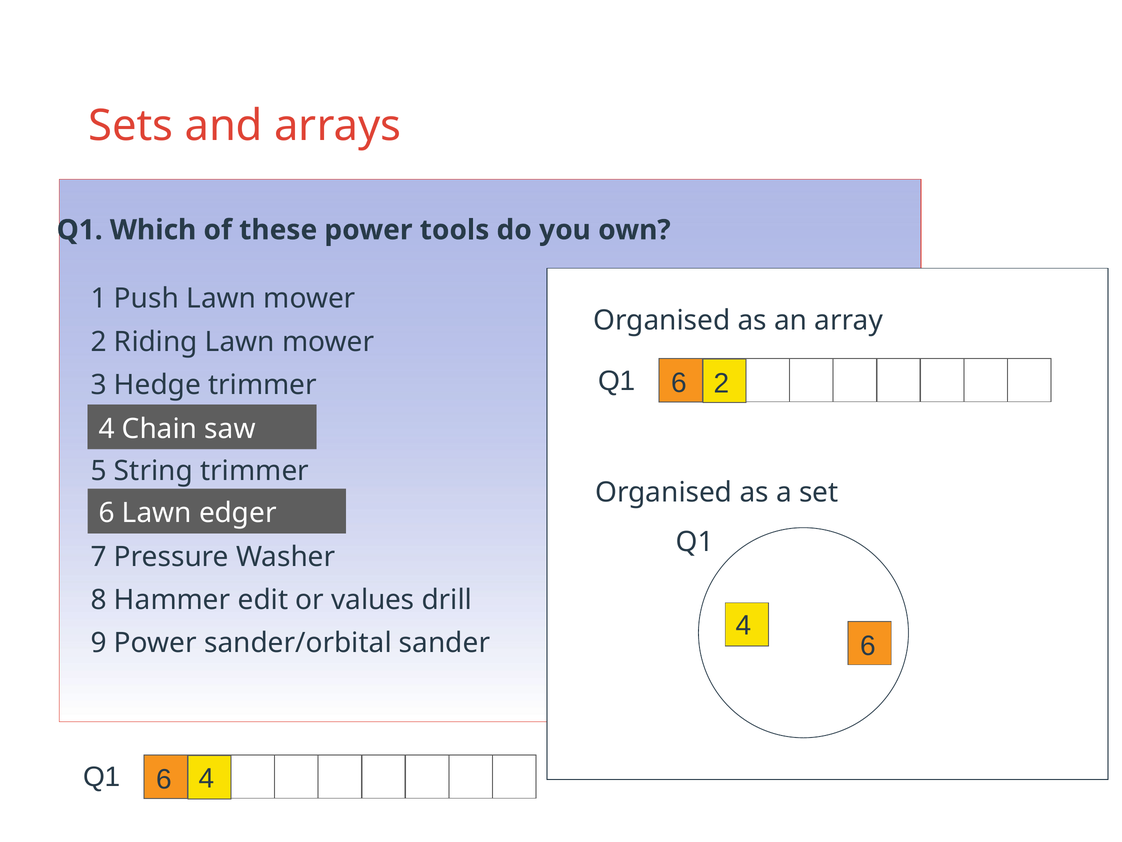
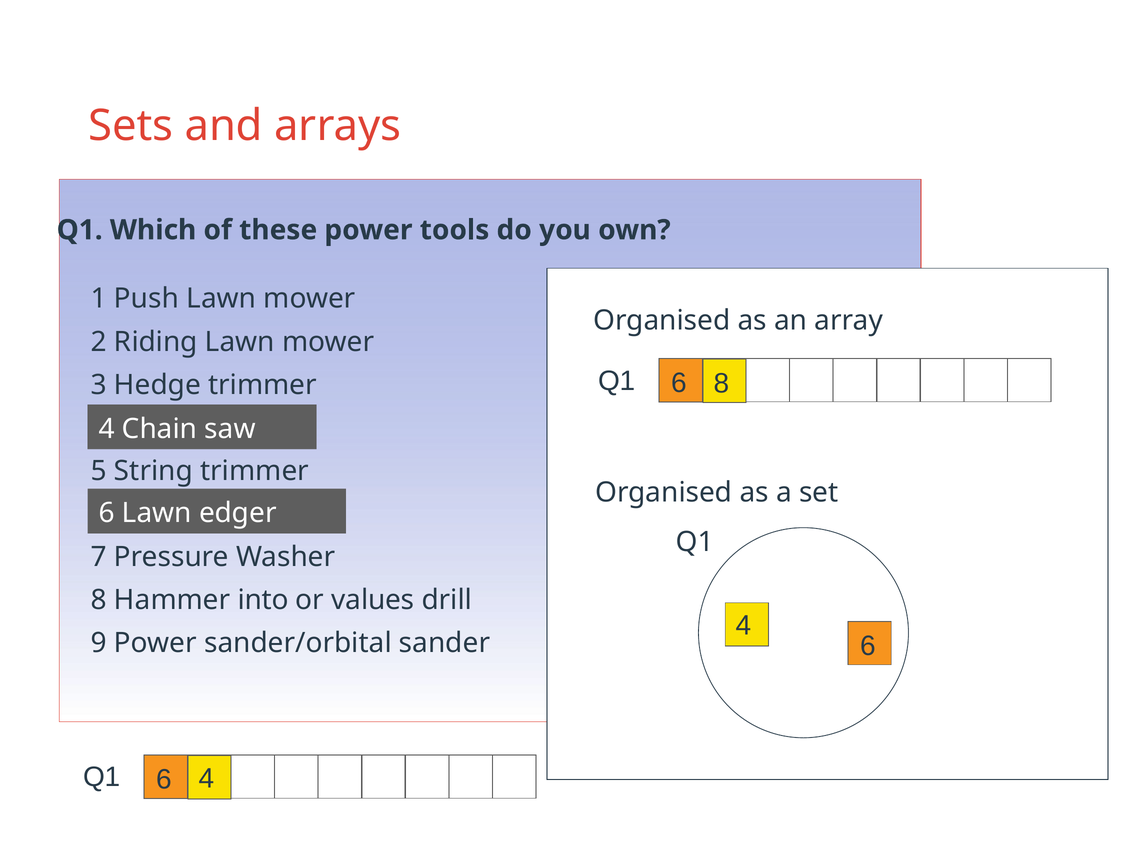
6 2: 2 -> 8
edit: edit -> into
